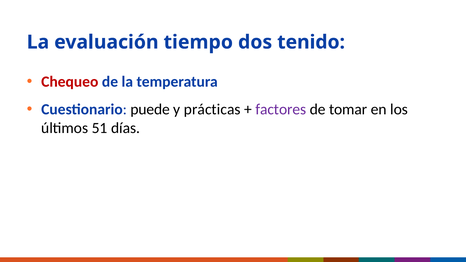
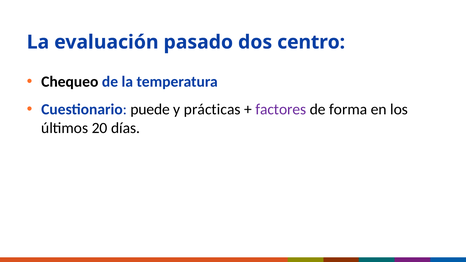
tiempo: tiempo -> pasado
tenido: tenido -> centro
Chequeo colour: red -> black
tomar: tomar -> forma
51: 51 -> 20
